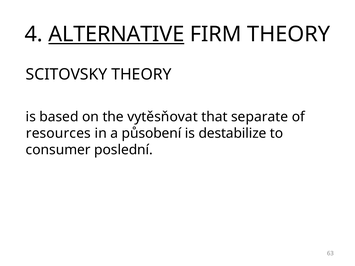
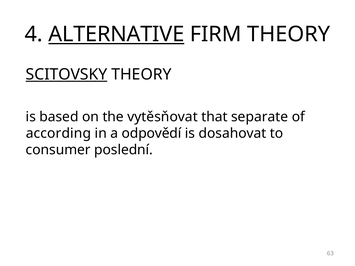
SCITOVSKY underline: none -> present
resources: resources -> according
působení: působení -> odpovědí
destabilize: destabilize -> dosahovat
